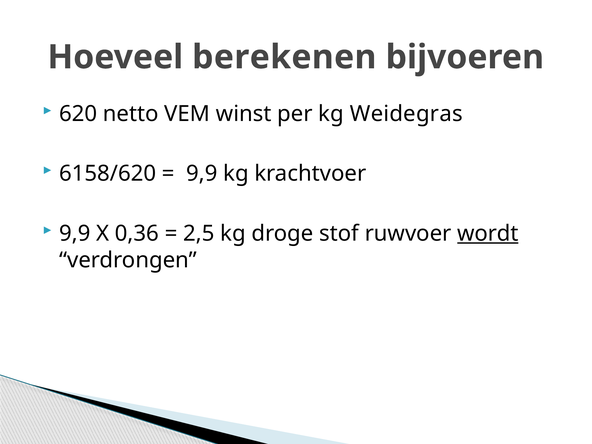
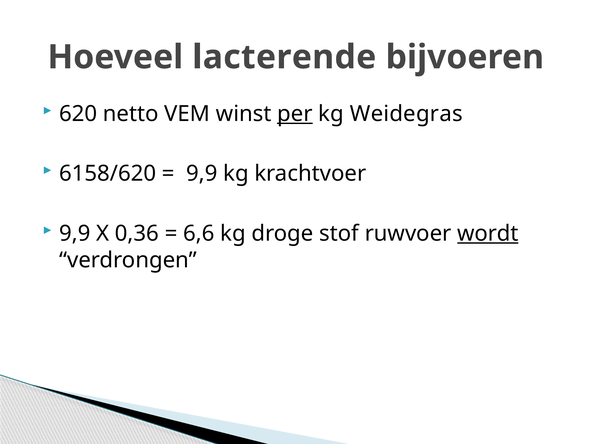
berekenen: berekenen -> lacterende
per underline: none -> present
2,5: 2,5 -> 6,6
